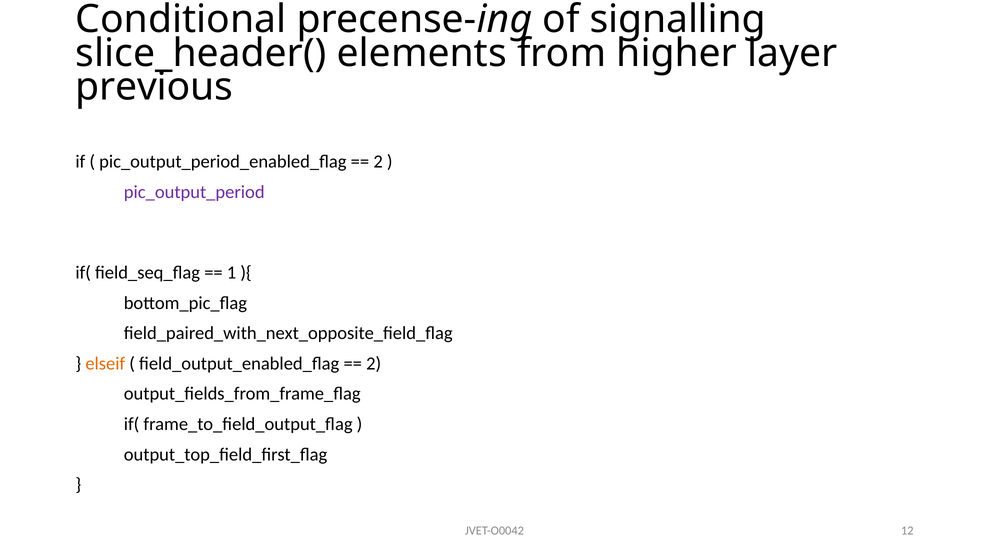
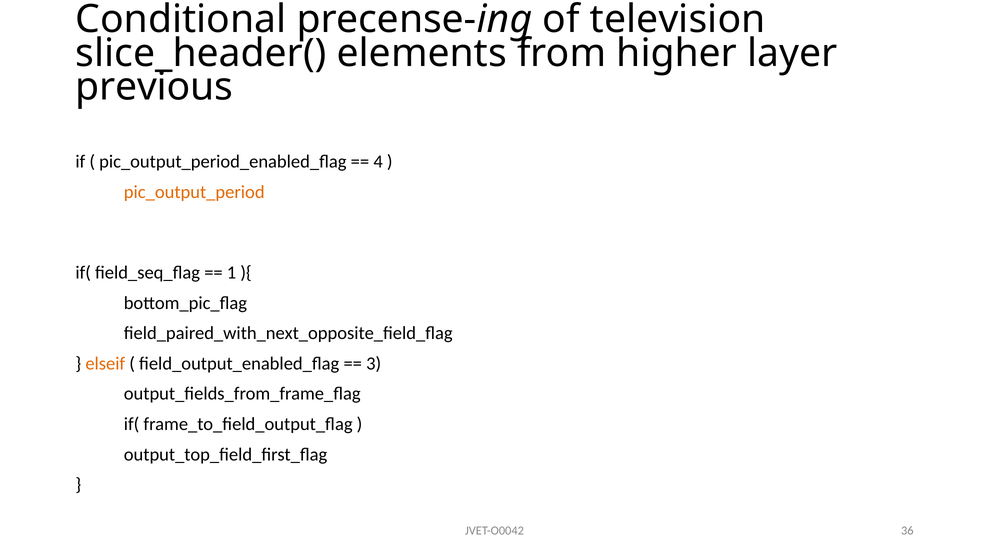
signalling: signalling -> television
2 at (378, 162): 2 -> 4
pic_output_period colour: purple -> orange
2 at (374, 364): 2 -> 3
12: 12 -> 36
